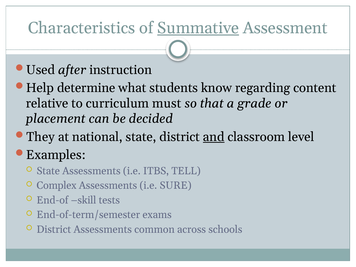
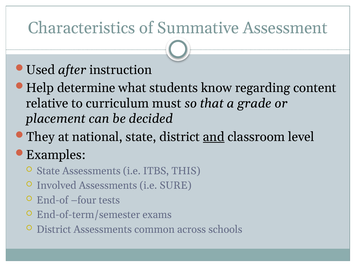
Summative underline: present -> none
TELL: TELL -> THIS
Complex: Complex -> Involved
skill: skill -> four
